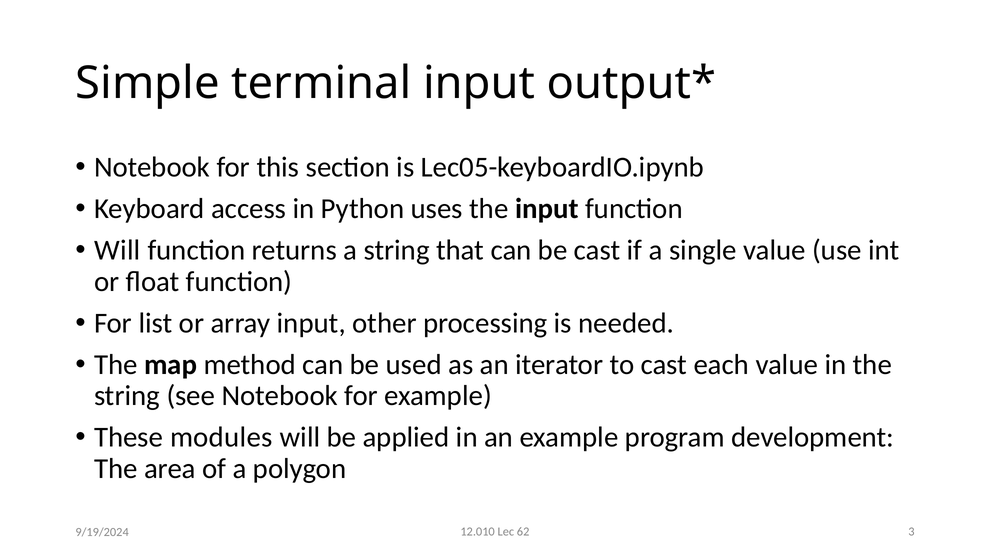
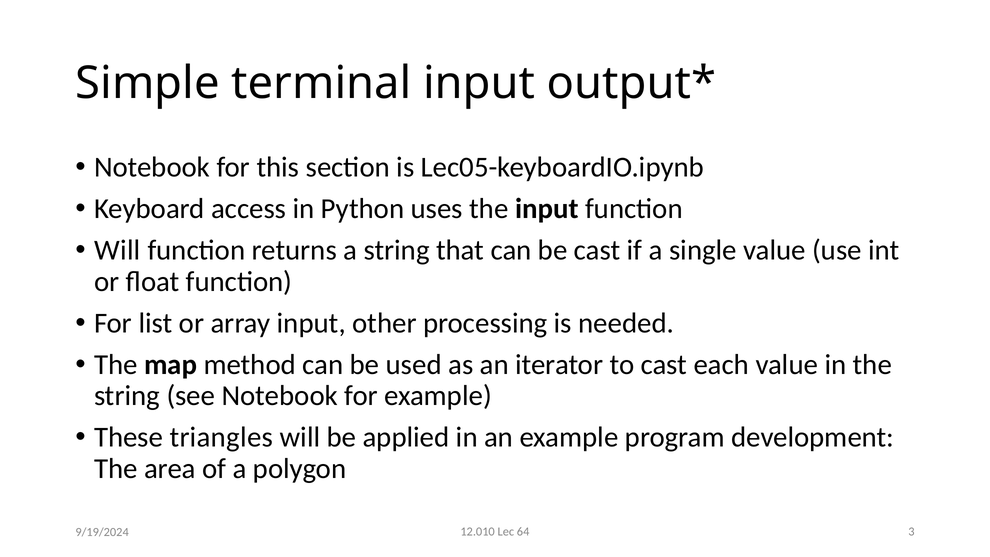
modules: modules -> triangles
62: 62 -> 64
